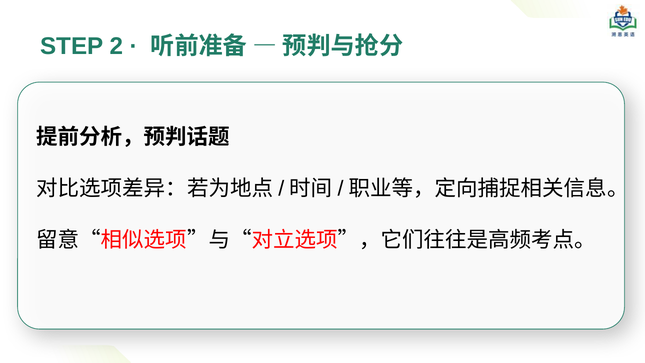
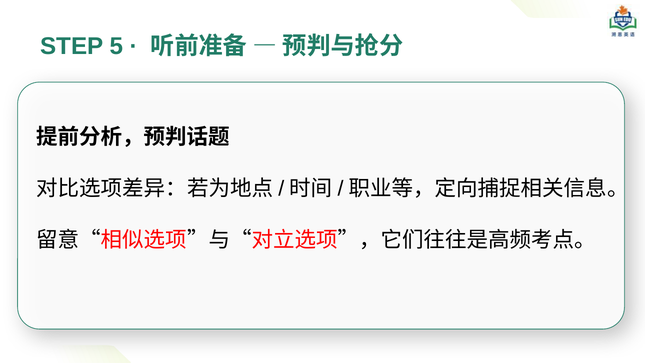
2: 2 -> 5
